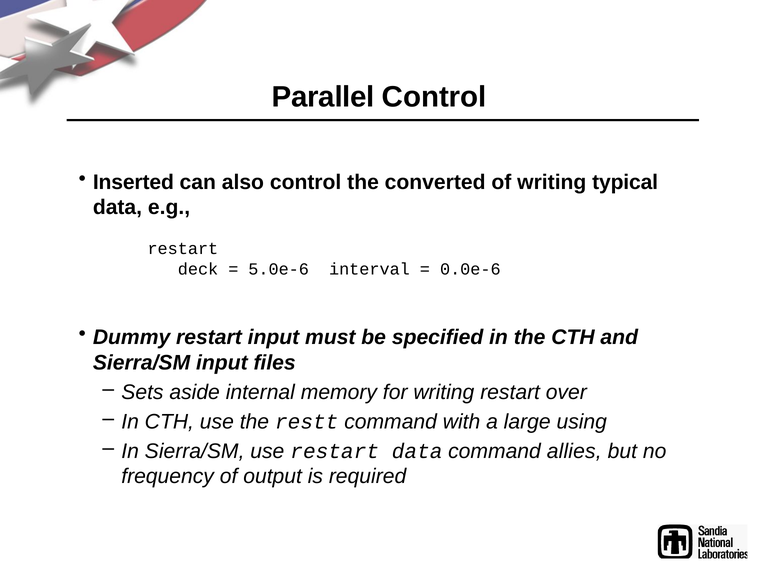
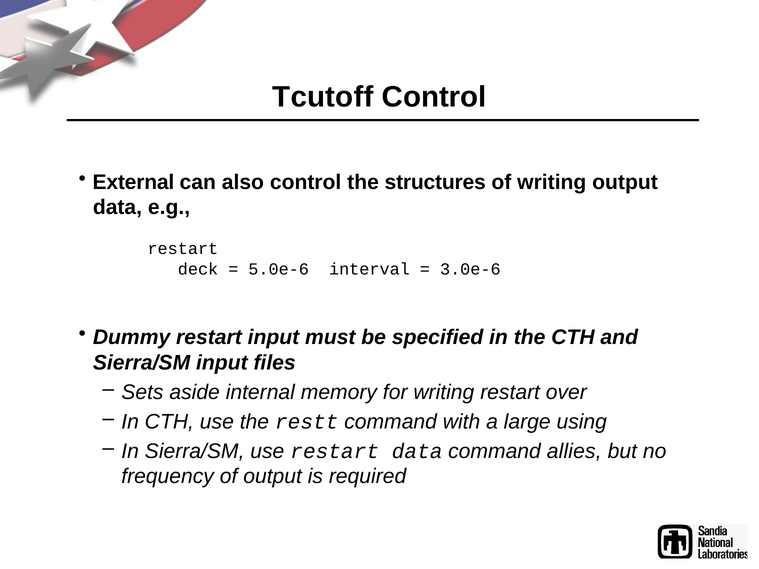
Parallel: Parallel -> Tcutoff
Inserted: Inserted -> External
converted: converted -> structures
writing typical: typical -> output
0.0e-6: 0.0e-6 -> 3.0e-6
